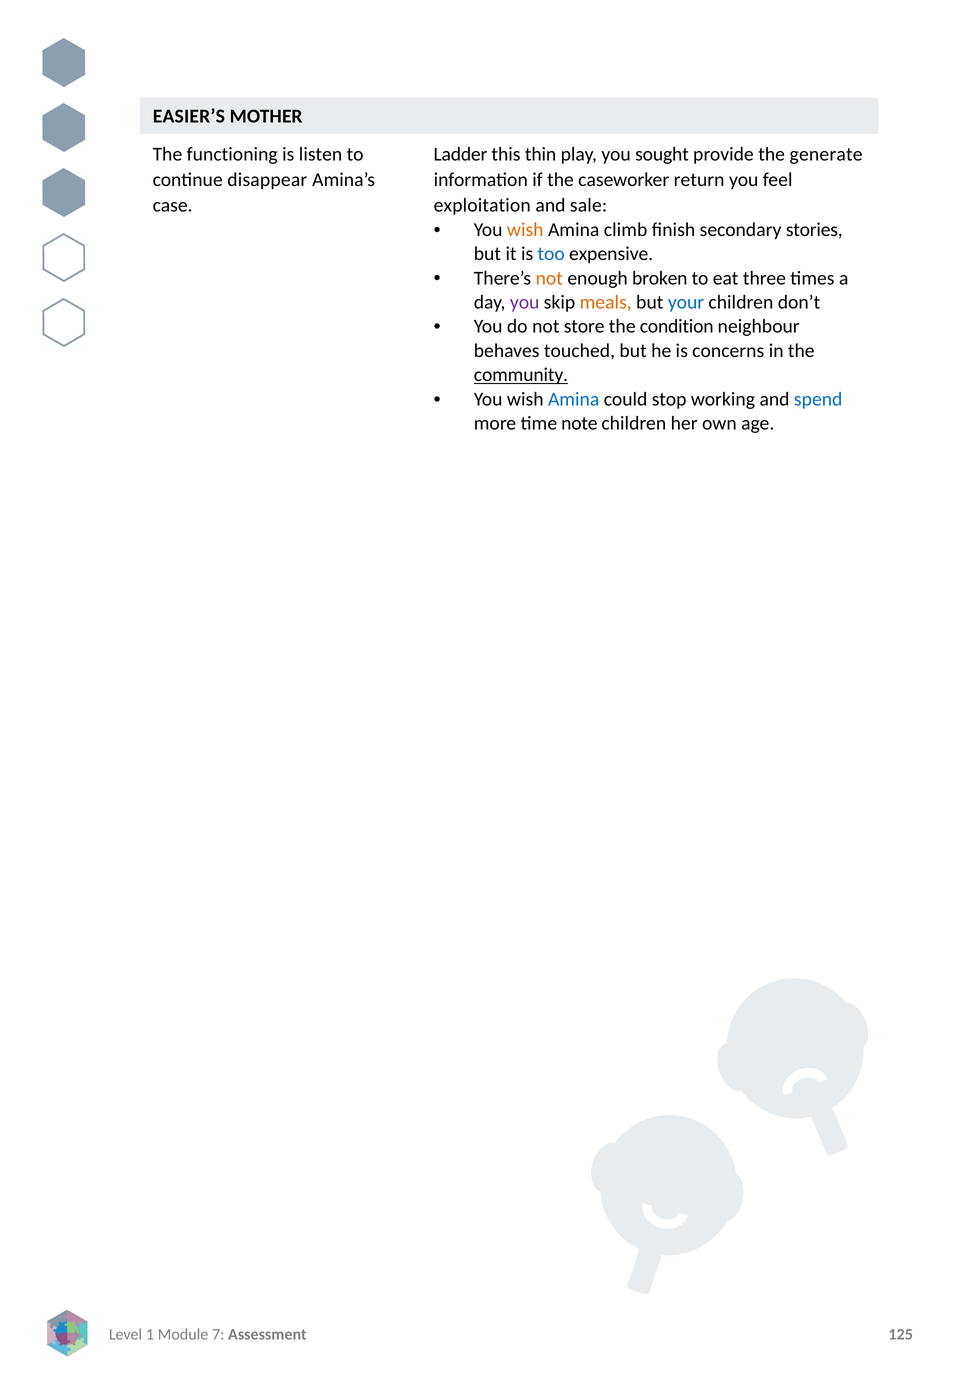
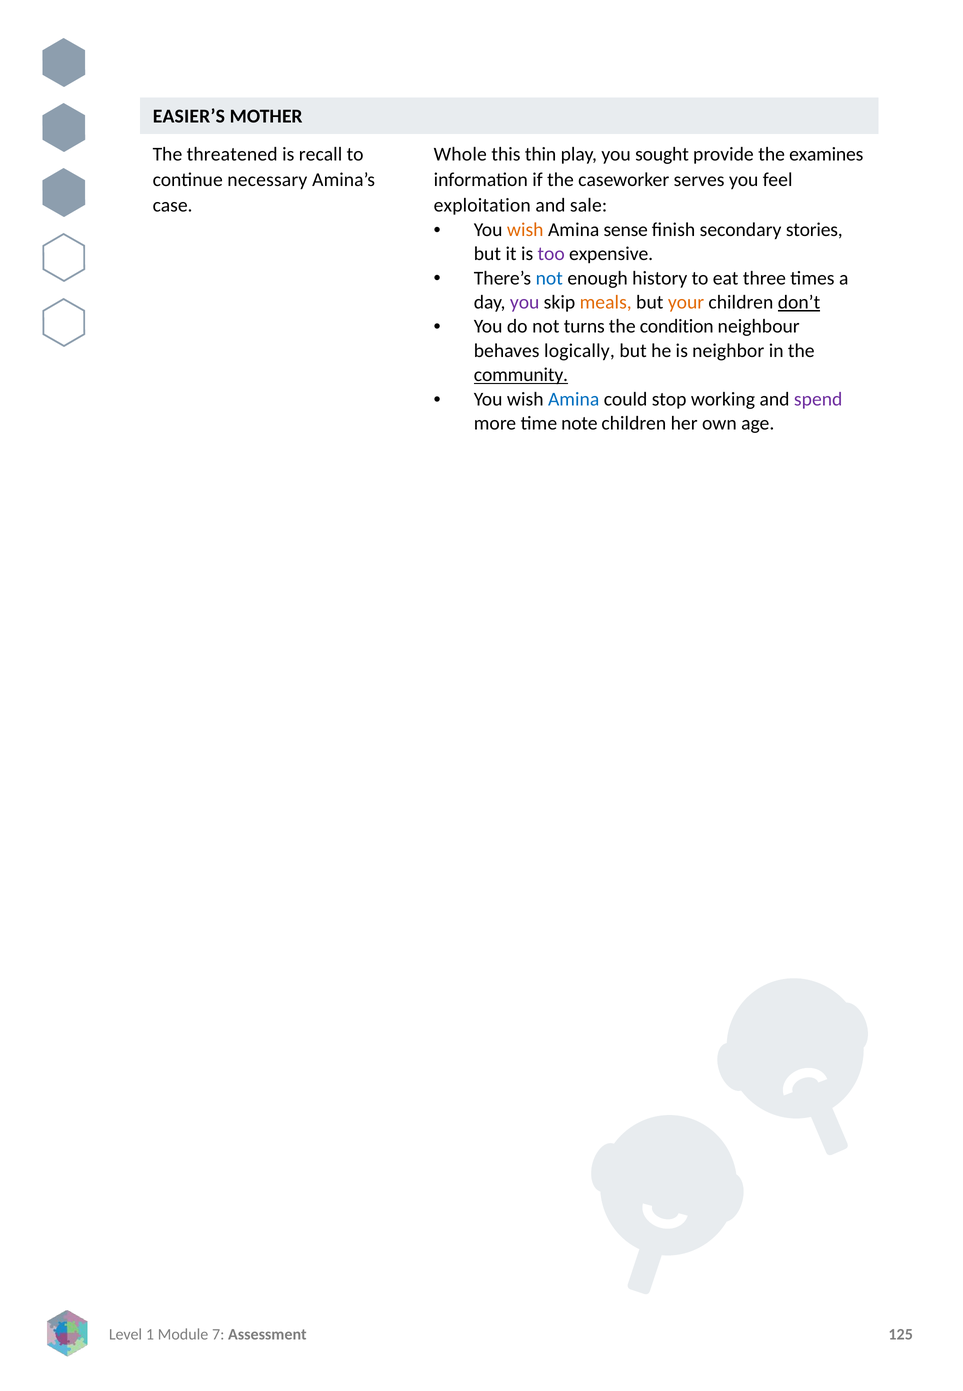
functioning: functioning -> threatened
listen: listen -> recall
Ladder: Ladder -> Whole
generate: generate -> examines
disappear: disappear -> necessary
return: return -> serves
climb: climb -> sense
too colour: blue -> purple
not at (549, 278) colour: orange -> blue
broken: broken -> history
your colour: blue -> orange
don’t underline: none -> present
store: store -> turns
touched: touched -> logically
concerns: concerns -> neighbor
spend colour: blue -> purple
